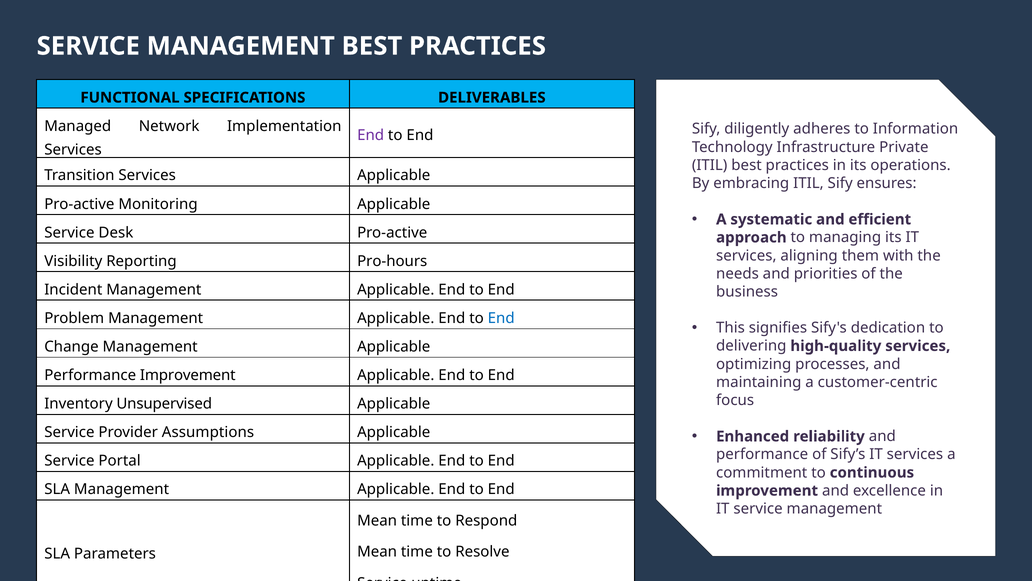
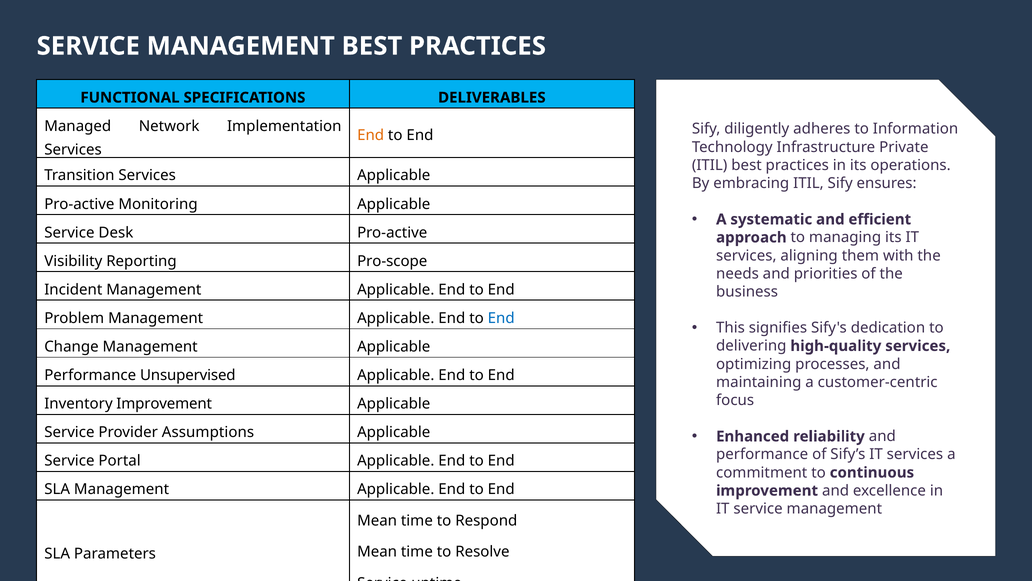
End at (371, 135) colour: purple -> orange
Pro-hours: Pro-hours -> Pro-scope
Performance Improvement: Improvement -> Unsupervised
Inventory Unsupervised: Unsupervised -> Improvement
